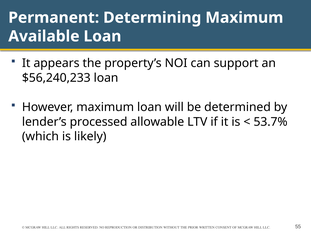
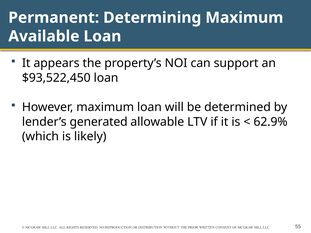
$56,240,233: $56,240,233 -> $93,522,450
processed: processed -> generated
53.7%: 53.7% -> 62.9%
